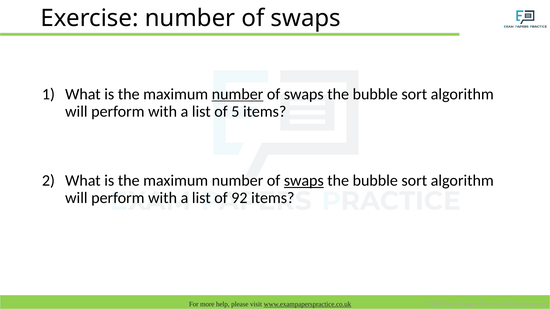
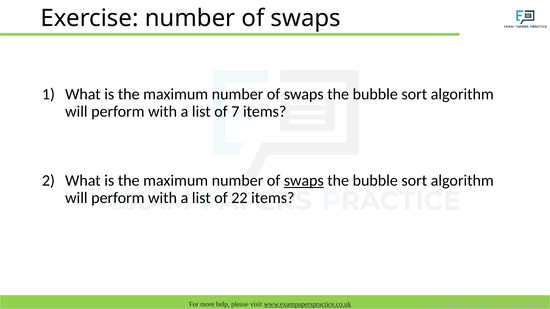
number at (238, 94) underline: present -> none
5: 5 -> 7
92: 92 -> 22
